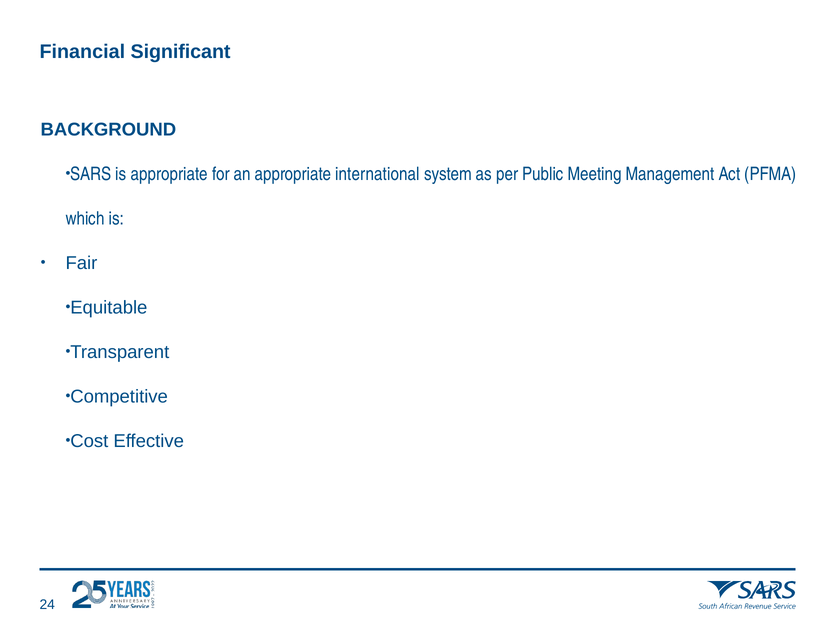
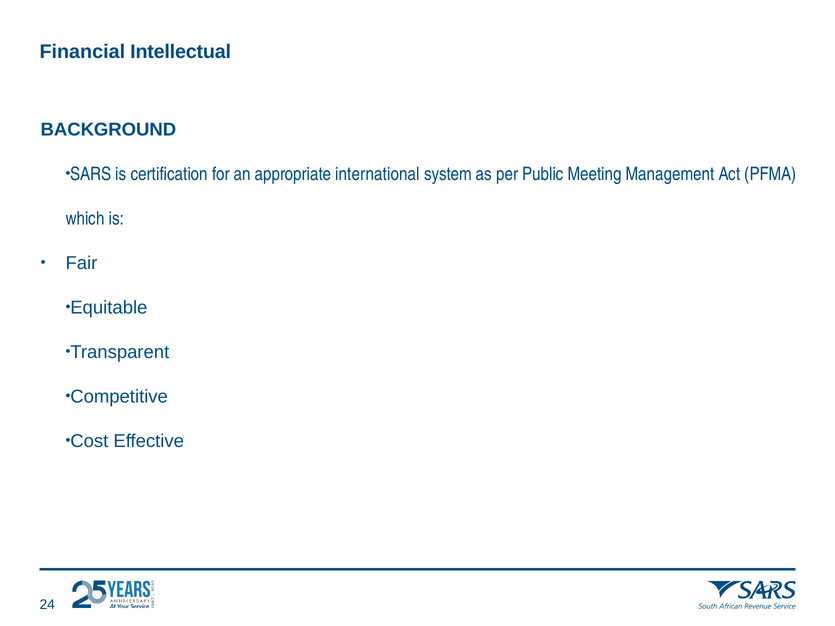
Significant: Significant -> Intellectual
is appropriate: appropriate -> certification
